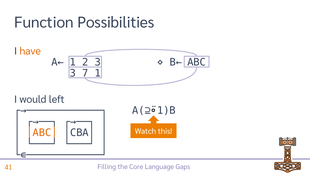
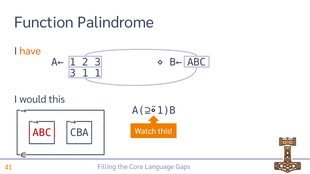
Possibilities: Possibilities -> Palindrome
3 7: 7 -> 1
would left: left -> this
│ABC│ colour: orange -> red
